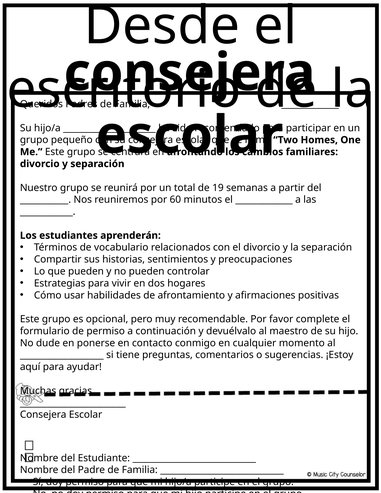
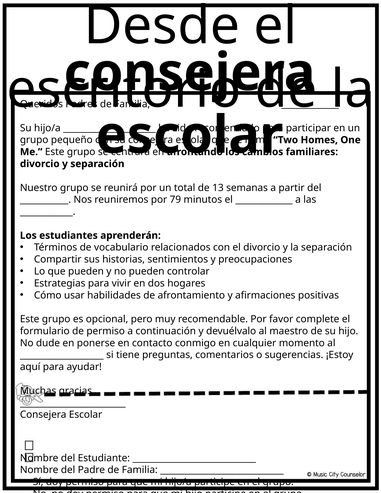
19: 19 -> 13
60: 60 -> 79
